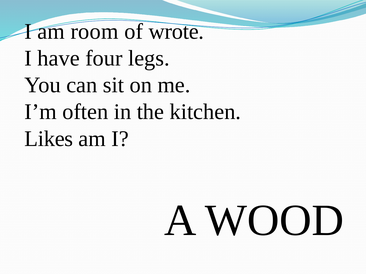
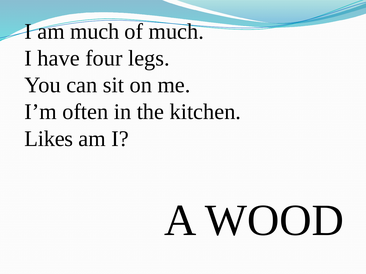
am room: room -> much
of wrote: wrote -> much
